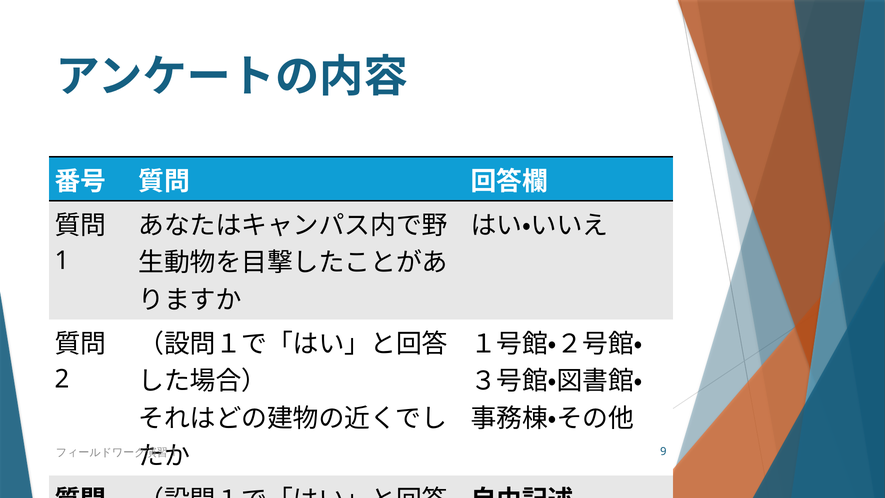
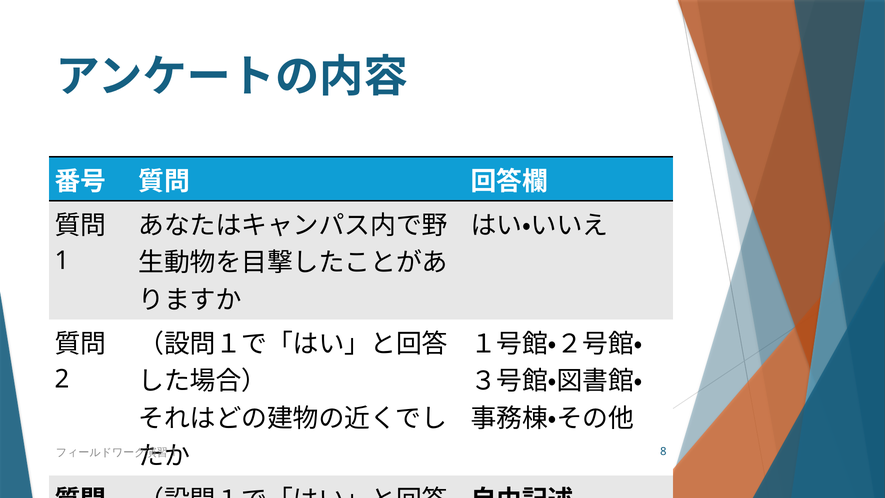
9: 9 -> 8
